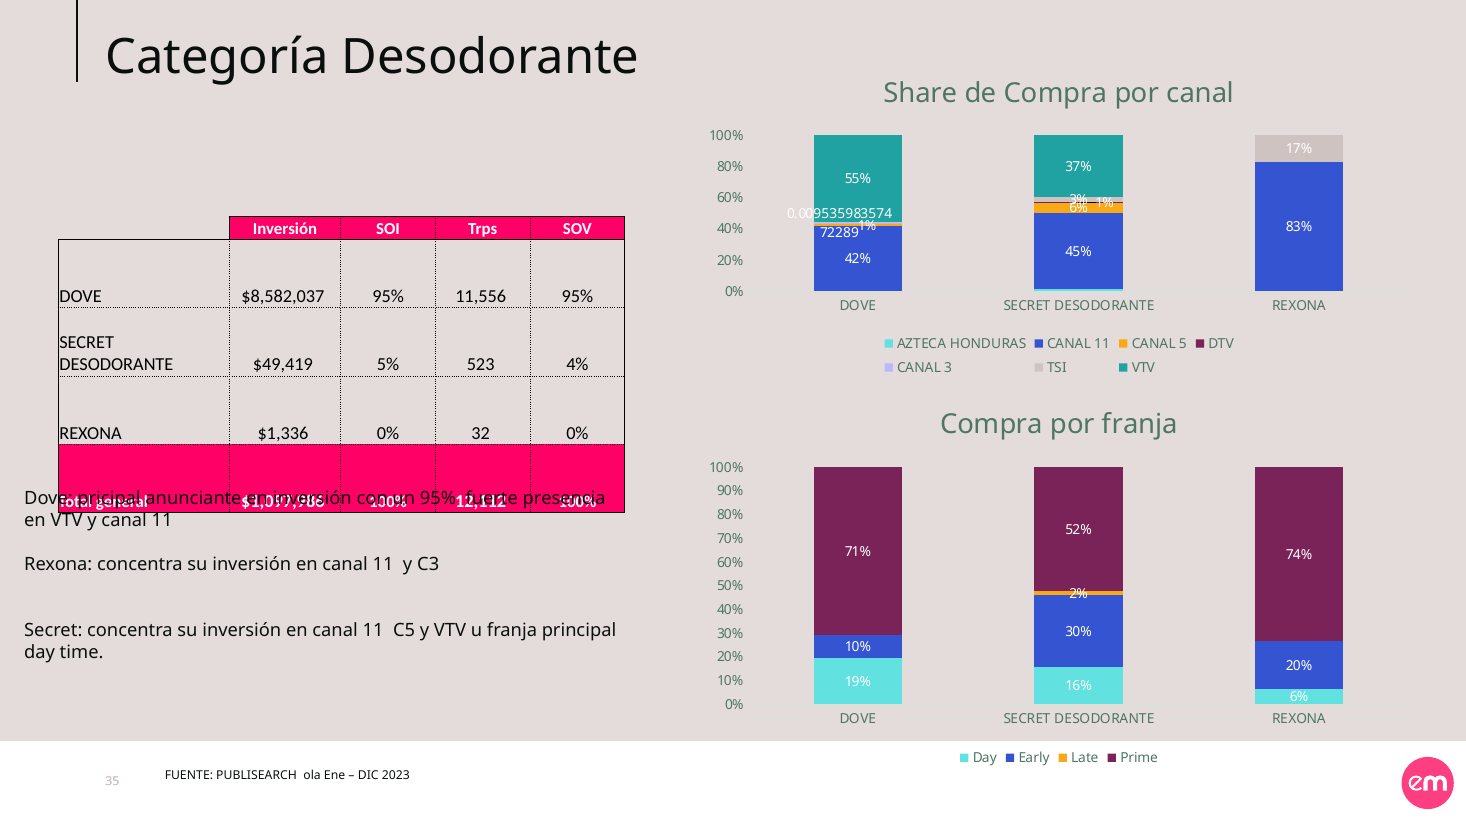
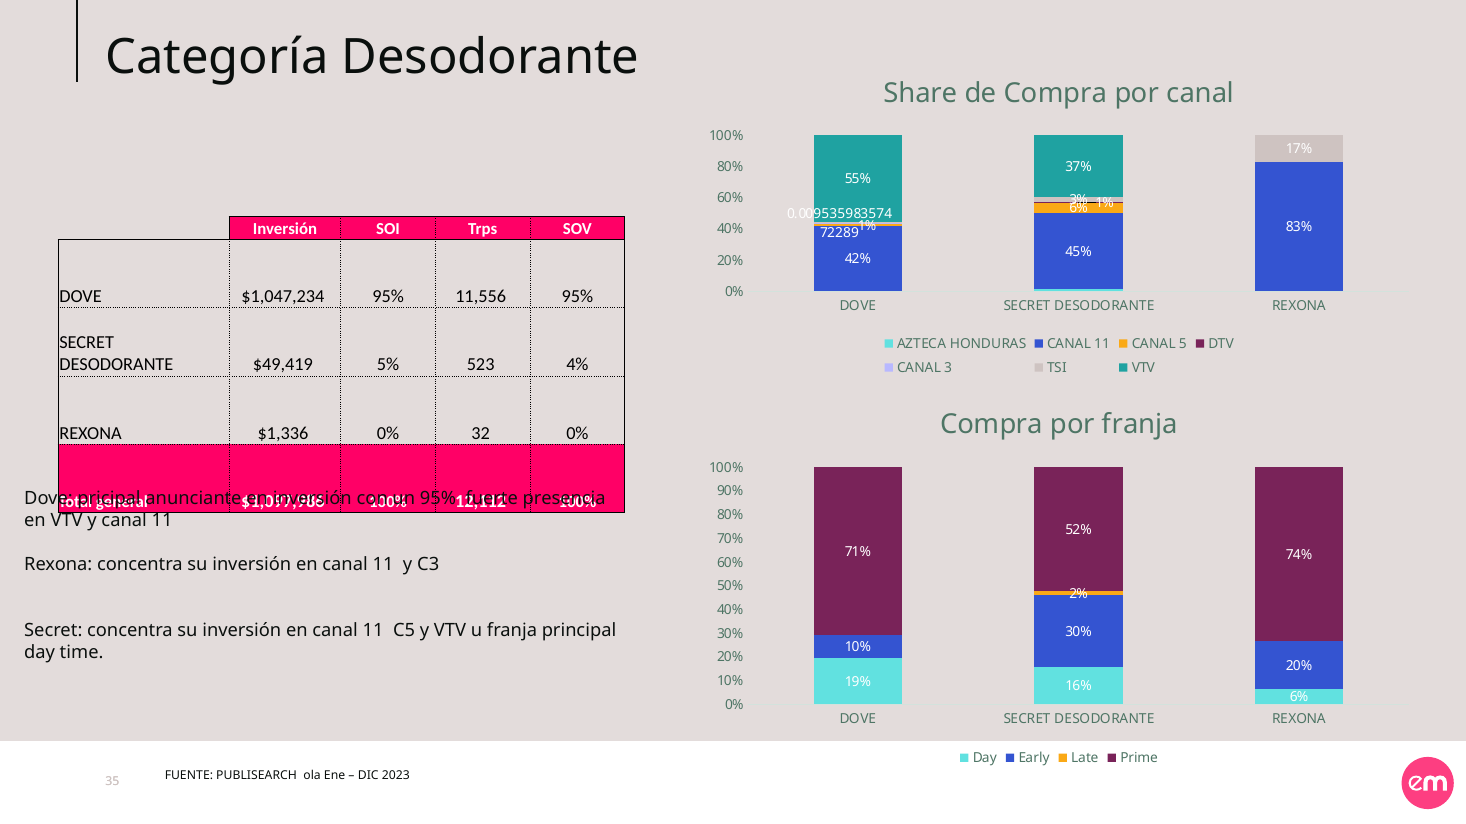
$8,582,037: $8,582,037 -> $1,047,234
